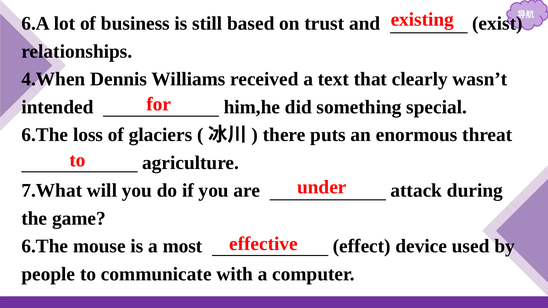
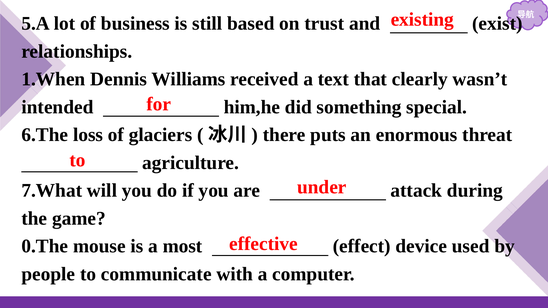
6.A: 6.A -> 5.A
4.When: 4.When -> 1.When
6.The at (45, 246): 6.The -> 0.The
